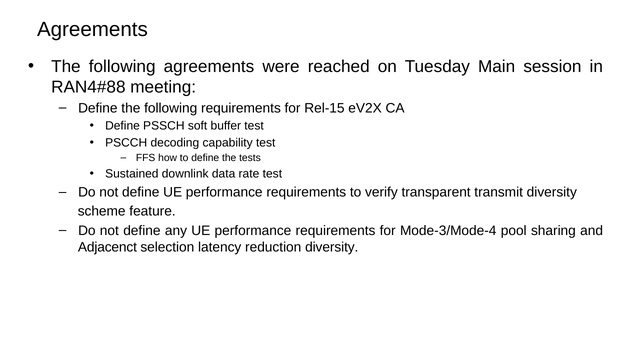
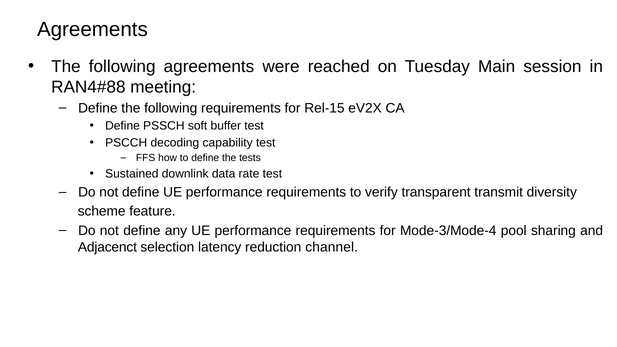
reduction diversity: diversity -> channel
